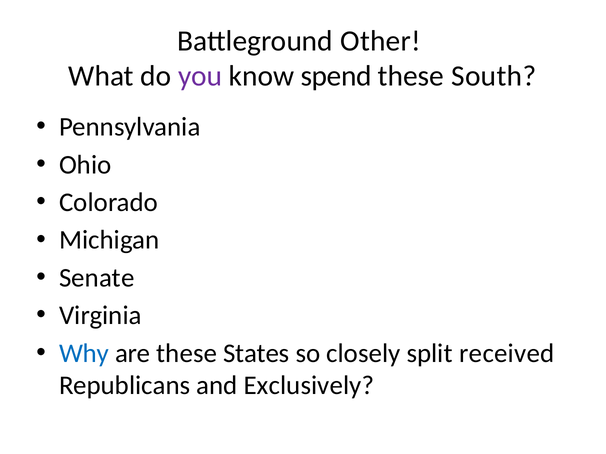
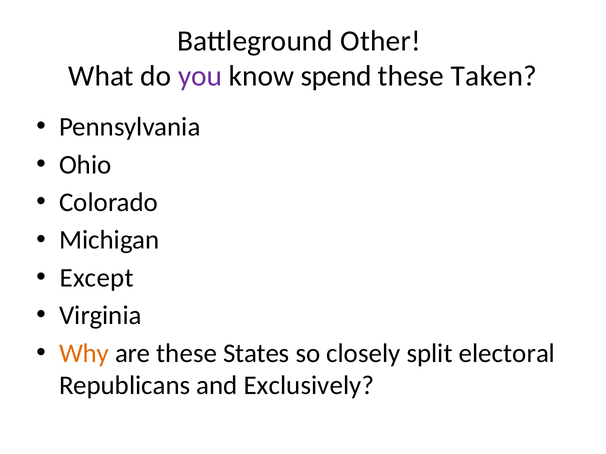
South: South -> Taken
Senate: Senate -> Except
Why colour: blue -> orange
received: received -> electoral
